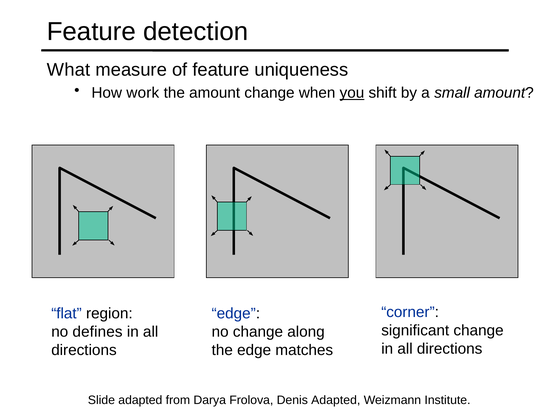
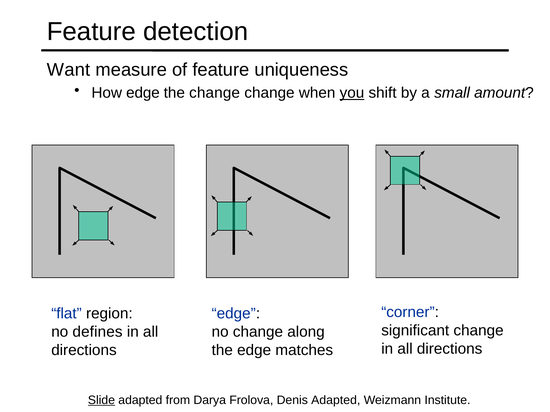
What: What -> Want
How work: work -> edge
the amount: amount -> change
Slide underline: none -> present
